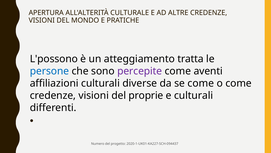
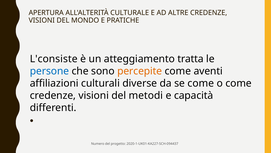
L'possono: L'possono -> L'consiste
percepite colour: purple -> orange
proprie: proprie -> metodi
e culturali: culturali -> capacità
